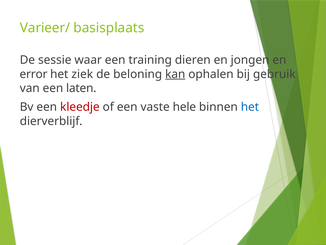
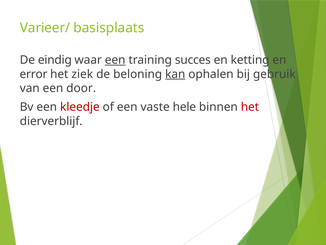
sessie: sessie -> eindig
een at (115, 60) underline: none -> present
dieren: dieren -> succes
jongen: jongen -> ketting
laten: laten -> door
het at (250, 107) colour: blue -> red
